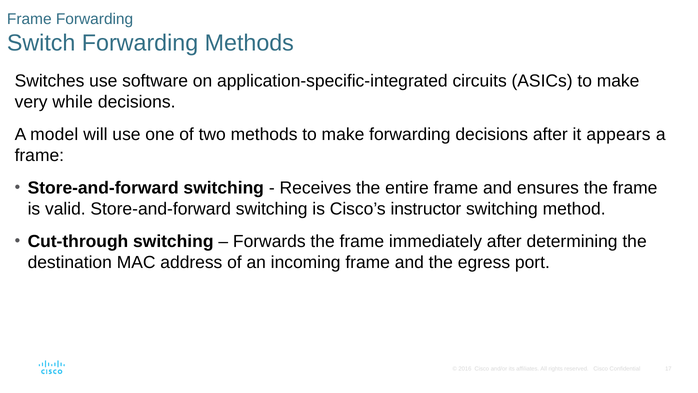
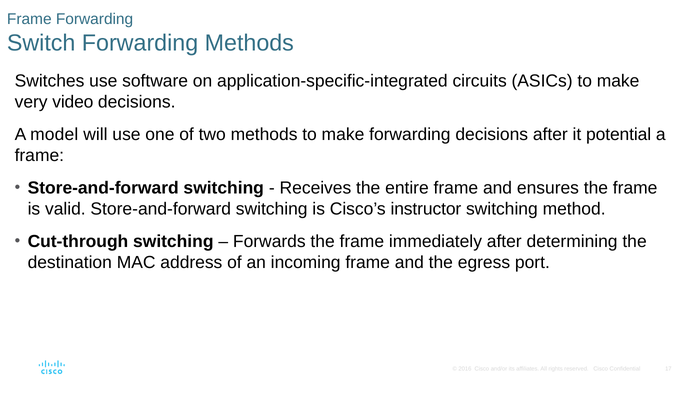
while: while -> video
appears: appears -> potential
